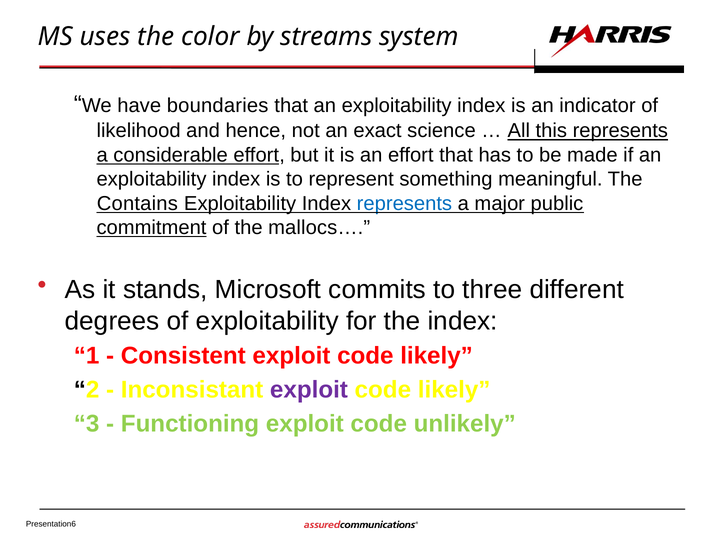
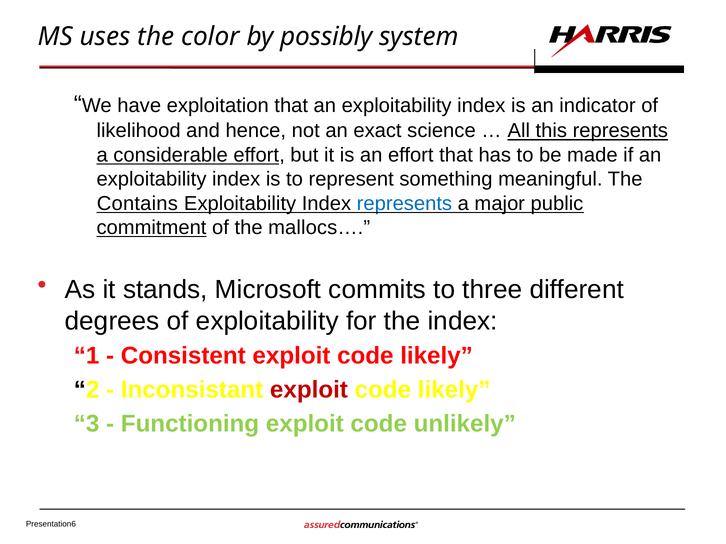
streams: streams -> possibly
boundaries: boundaries -> exploitation
exploit at (309, 390) colour: purple -> red
